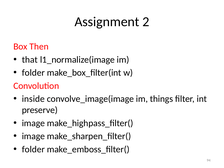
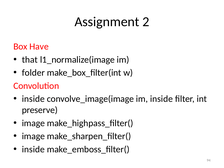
Then: Then -> Have
im things: things -> inside
folder at (33, 149): folder -> inside
